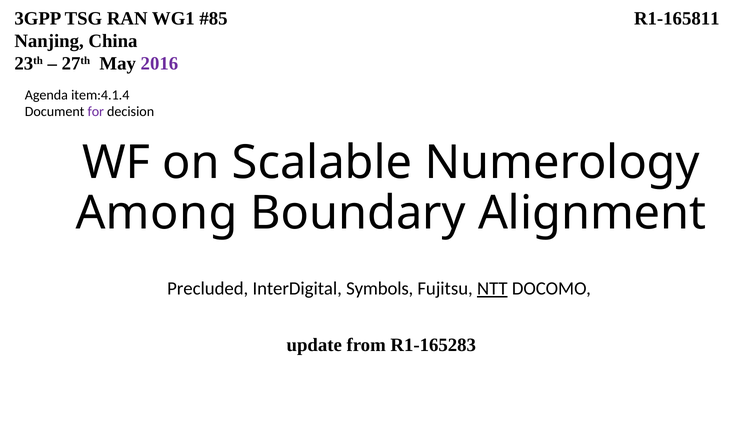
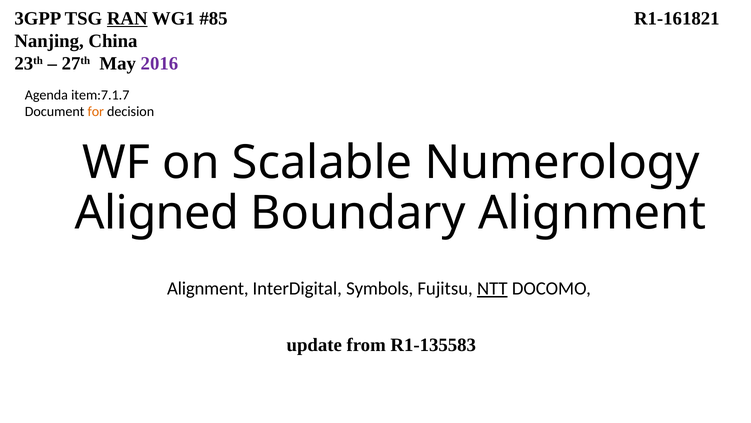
RAN underline: none -> present
R1-165811: R1-165811 -> R1-161821
item:4.1.4: item:4.1.4 -> item:7.1.7
for colour: purple -> orange
Among: Among -> Aligned
Precluded at (208, 288): Precluded -> Alignment
R1-165283: R1-165283 -> R1-135583
